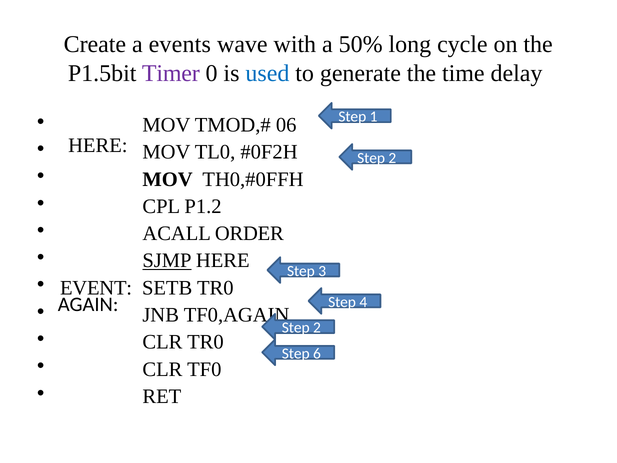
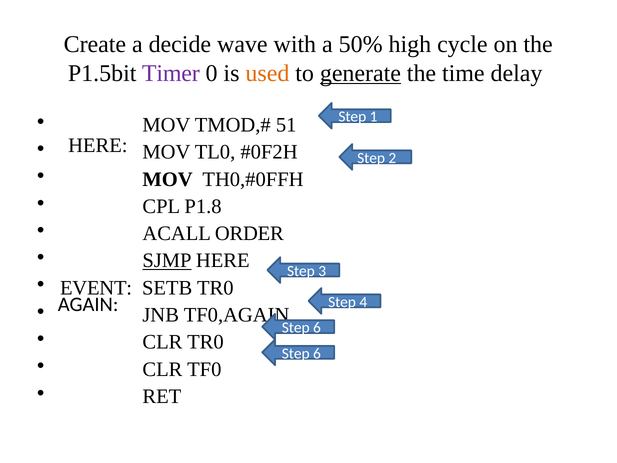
events: events -> decide
long: long -> high
used colour: blue -> orange
generate underline: none -> present
06: 06 -> 51
P1.2: P1.2 -> P1.8
2 at (317, 328): 2 -> 6
